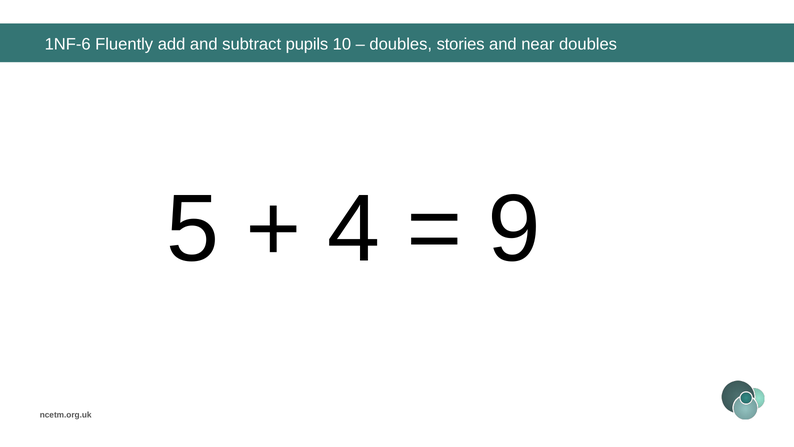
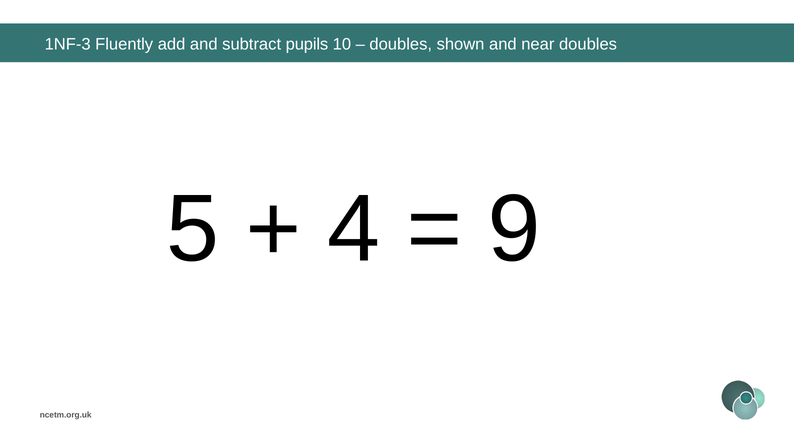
1NF-6: 1NF-6 -> 1NF-3
stories: stories -> shown
